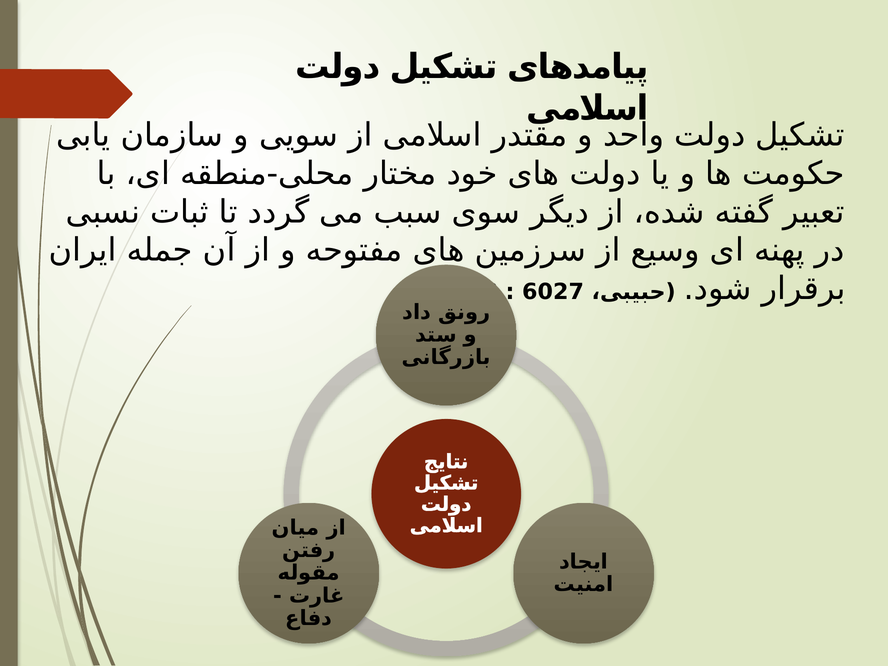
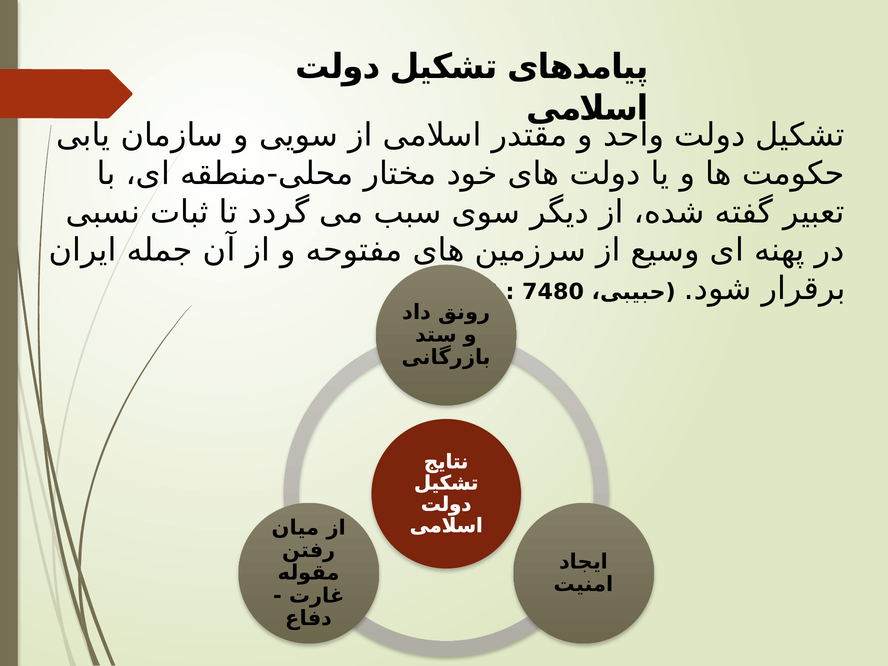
6027: 6027 -> 7480
